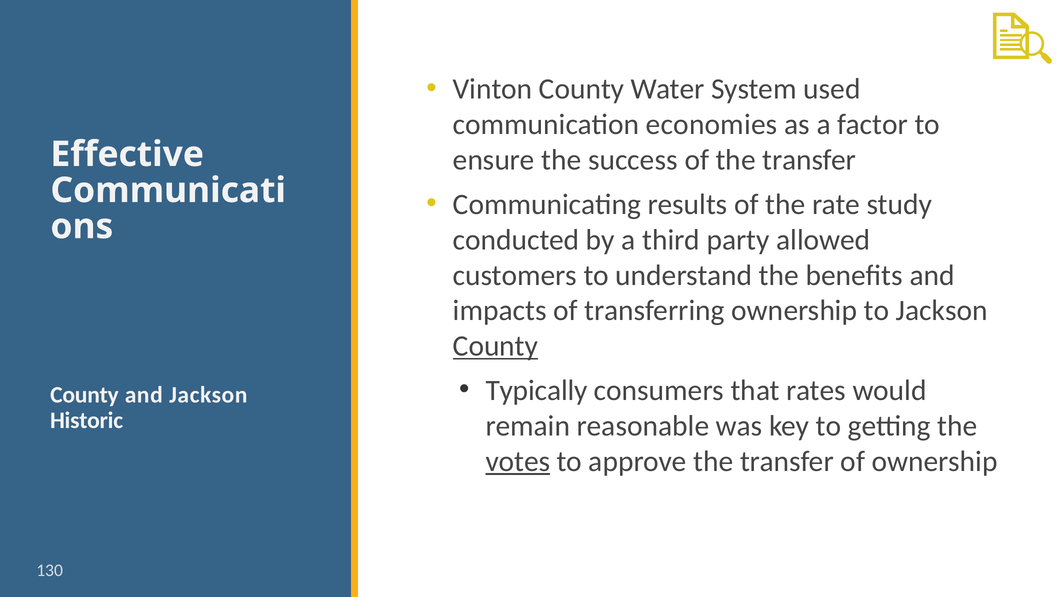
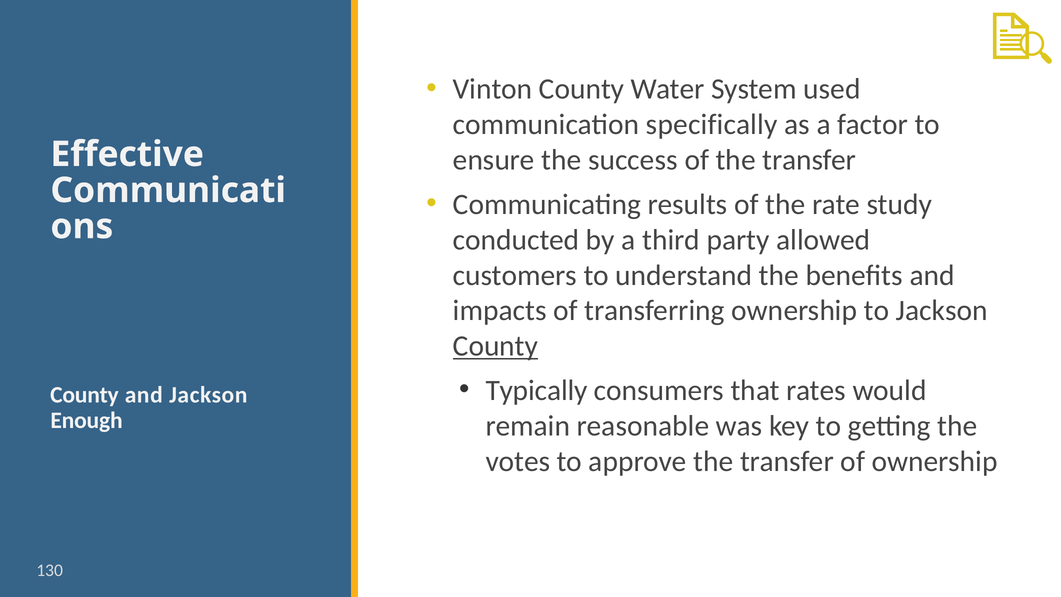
economies: economies -> specifically
Historic: Historic -> Enough
votes underline: present -> none
